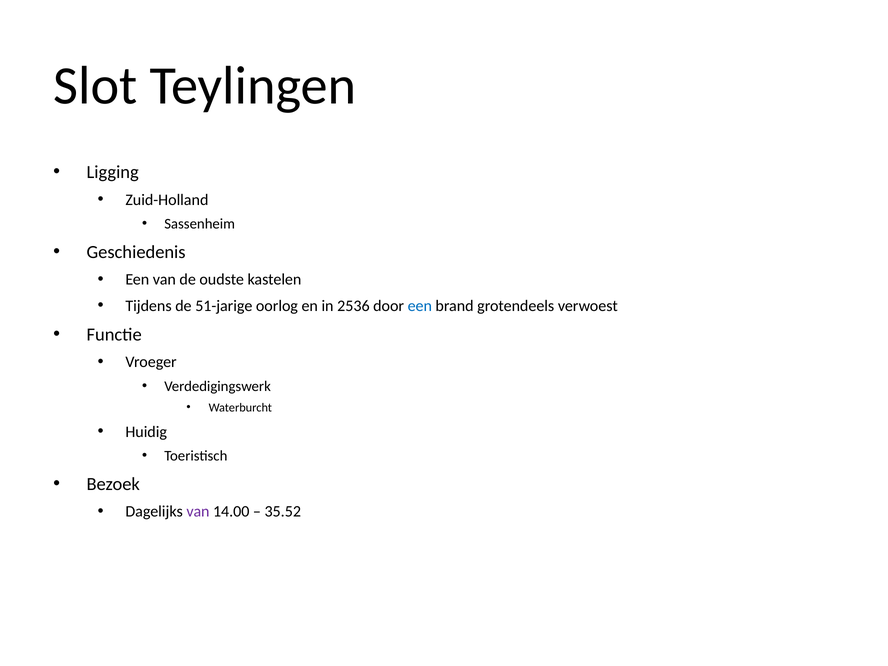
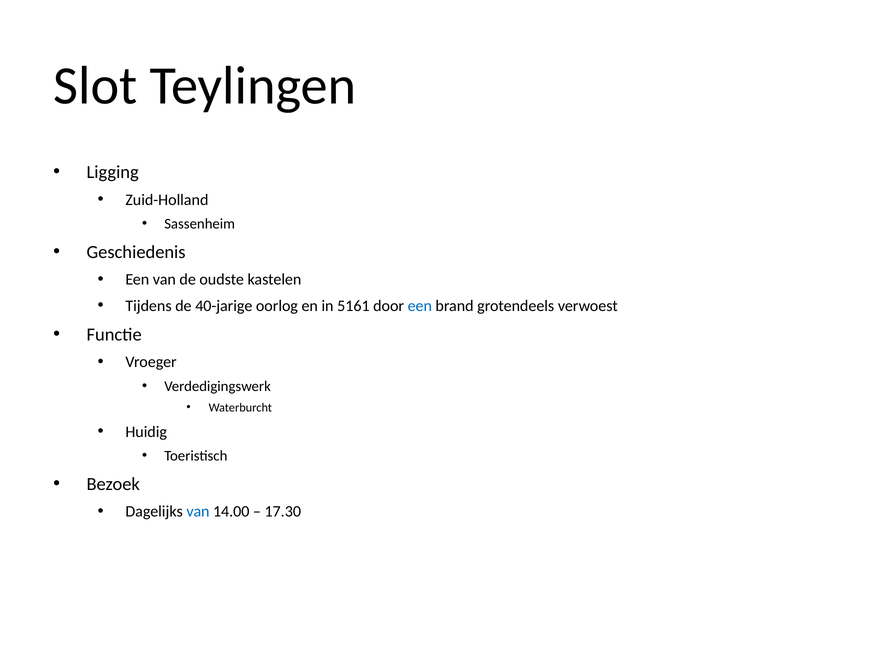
51-jarige: 51-jarige -> 40-jarige
2536: 2536 -> 5161
van at (198, 512) colour: purple -> blue
35.52: 35.52 -> 17.30
